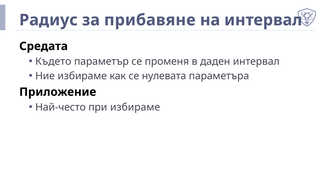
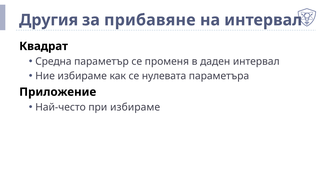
Радиус: Радиус -> Другия
Средата: Средата -> Квадрат
Където: Където -> Средна
